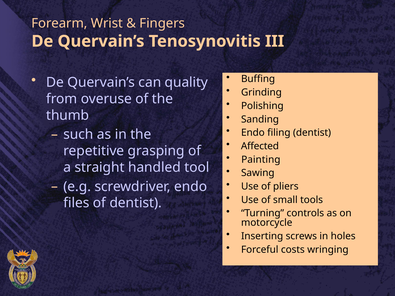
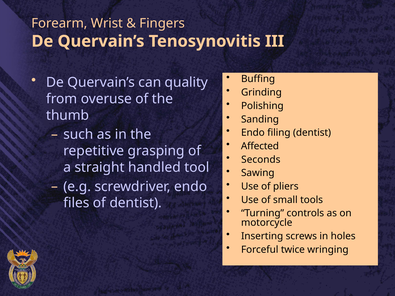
Painting: Painting -> Seconds
costs: costs -> twice
